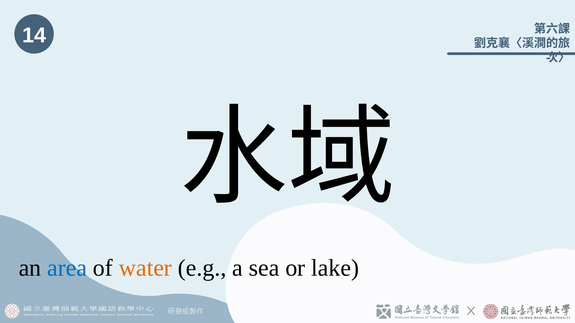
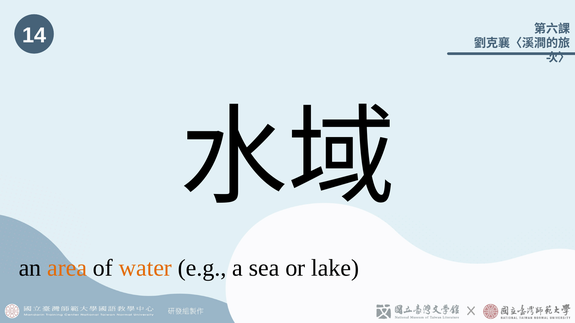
area colour: blue -> orange
